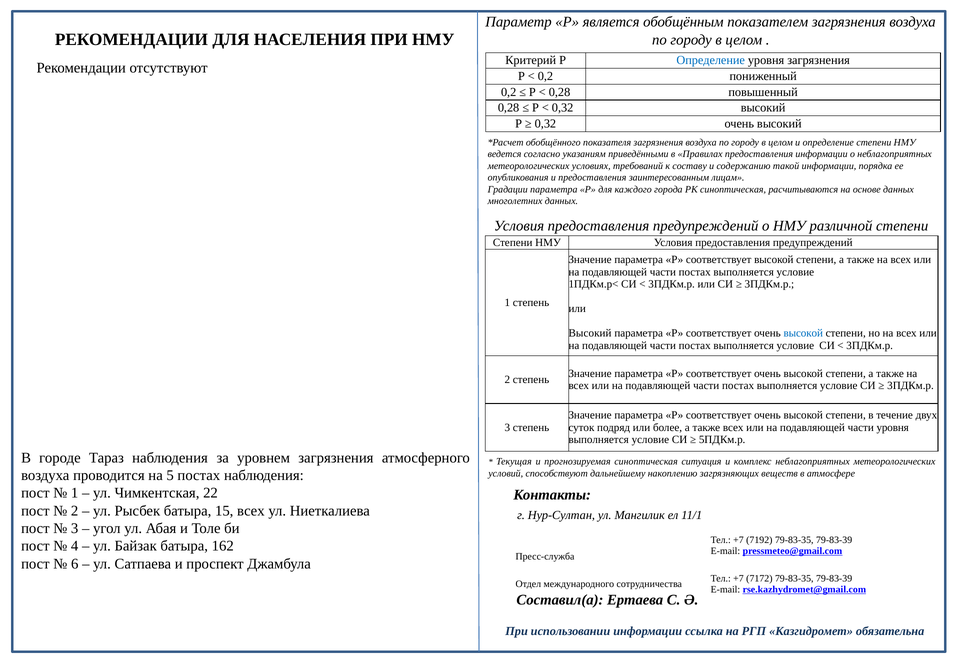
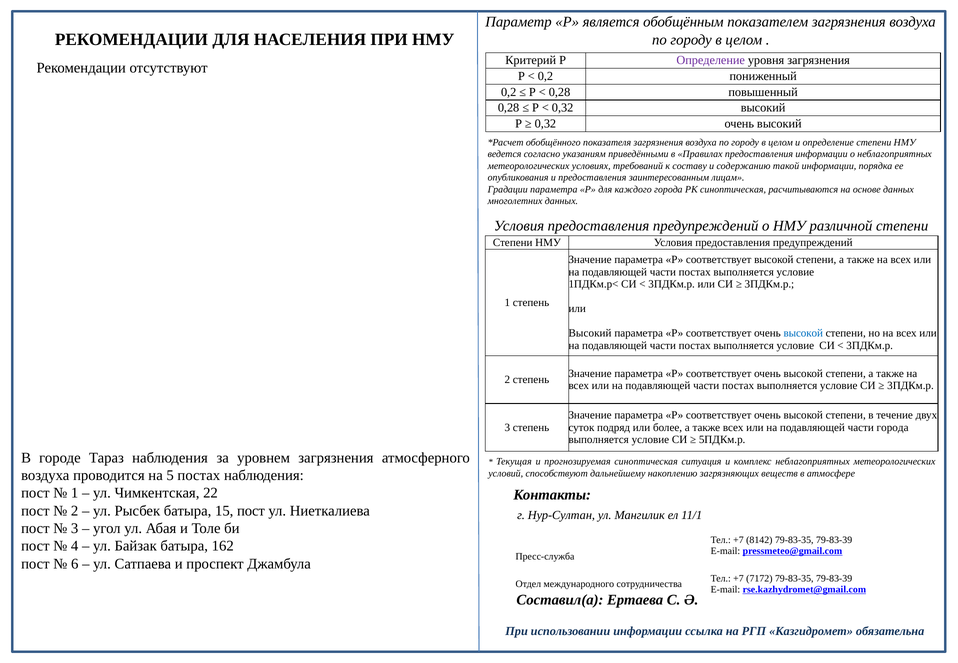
Определение at (711, 60) colour: blue -> purple
части уровня: уровня -> города
15 всех: всех -> пост
7192: 7192 -> 8142
